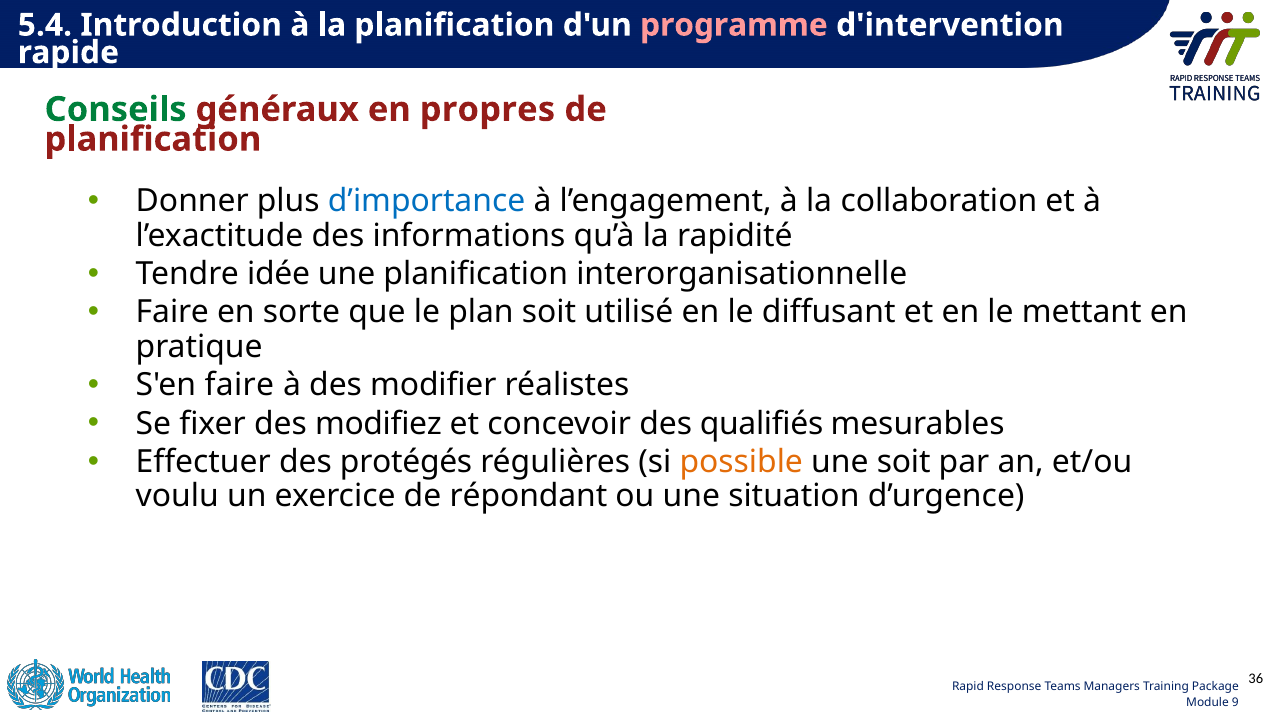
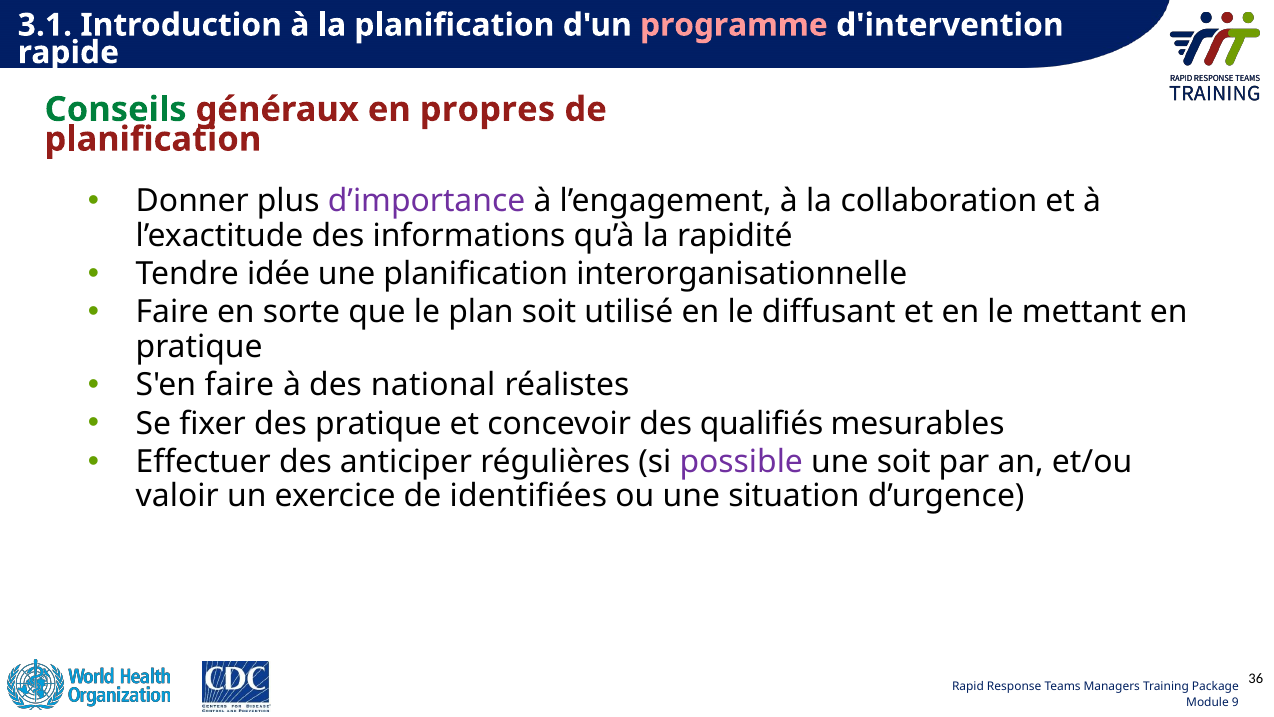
5.4: 5.4 -> 3.1
d’importance colour: blue -> purple
modifier: modifier -> national
des modifiez: modifiez -> pratique
protégés: protégés -> anticiper
possible colour: orange -> purple
voulu: voulu -> valoir
répondant: répondant -> identifiées
